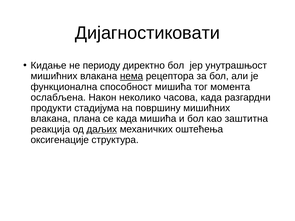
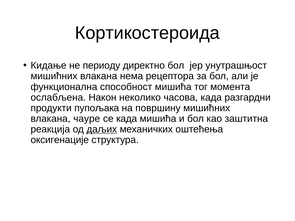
Дијагностиковати: Дијагностиковати -> Кортикостероида
нема underline: present -> none
стадијума: стадијума -> пупољака
плана: плана -> чауре
